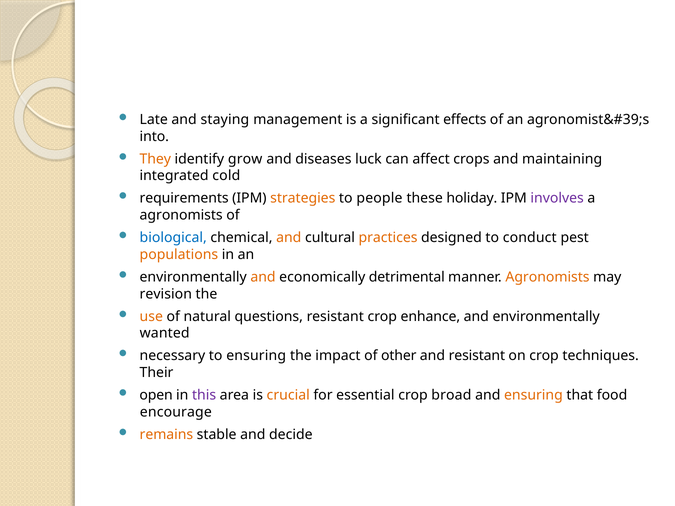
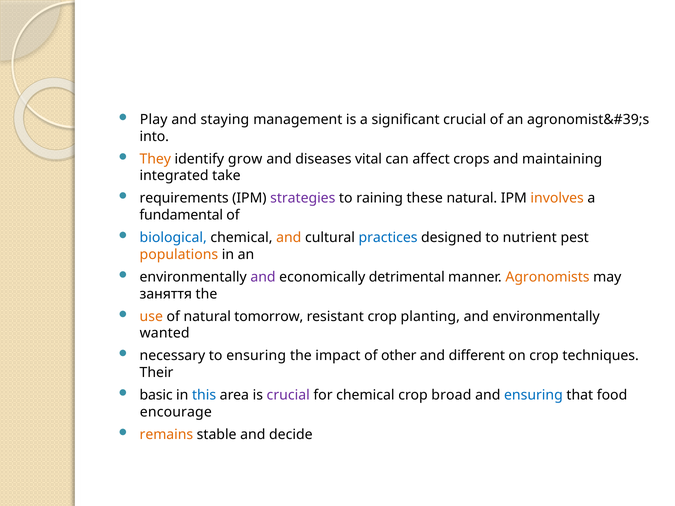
Late: Late -> Play
significant effects: effects -> crucial
luck: luck -> vital
cold: cold -> take
strategies colour: orange -> purple
people: people -> raining
these holiday: holiday -> natural
involves colour: purple -> orange
agronomists at (181, 215): agronomists -> fundamental
practices colour: orange -> blue
conduct: conduct -> nutrient
and at (263, 277) colour: orange -> purple
revision: revision -> заняття
questions: questions -> tomorrow
enhance: enhance -> planting
and resistant: resistant -> different
open: open -> basic
this colour: purple -> blue
crucial at (288, 395) colour: orange -> purple
for essential: essential -> chemical
ensuring at (533, 395) colour: orange -> blue
